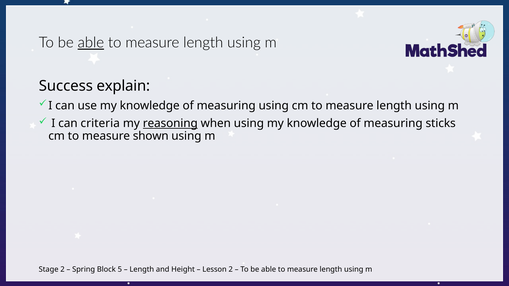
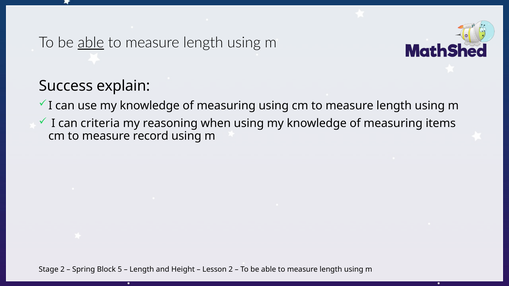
reasoning underline: present -> none
sticks: sticks -> items
shown: shown -> record
